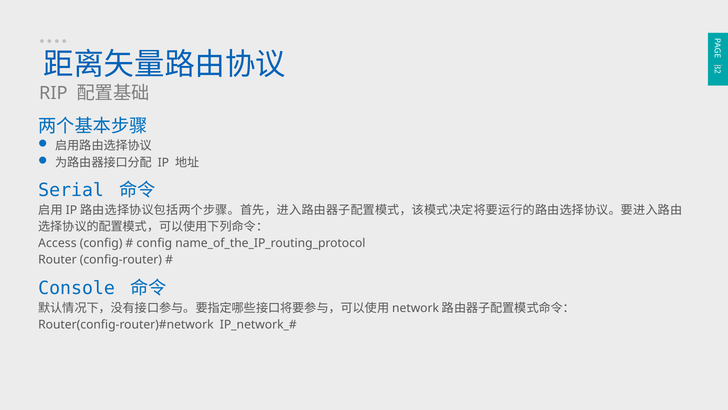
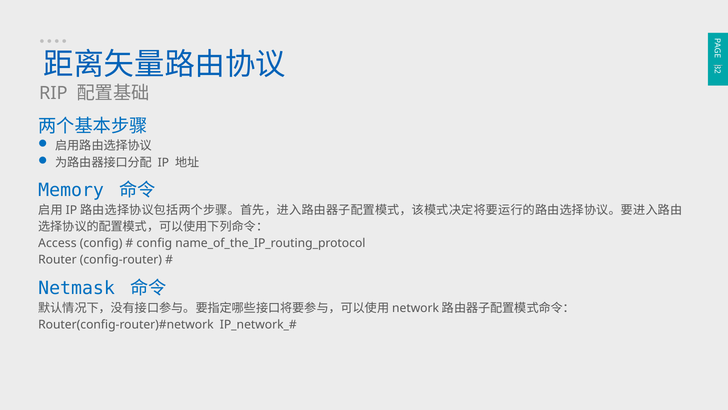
Serial: Serial -> Memory
Console: Console -> Netmask
